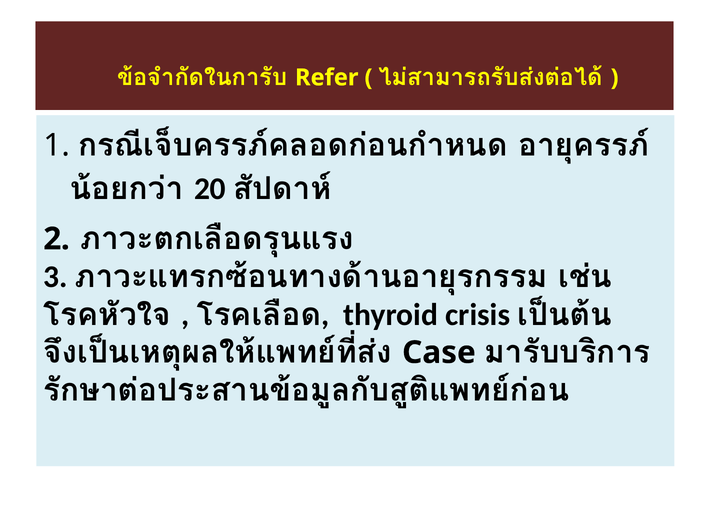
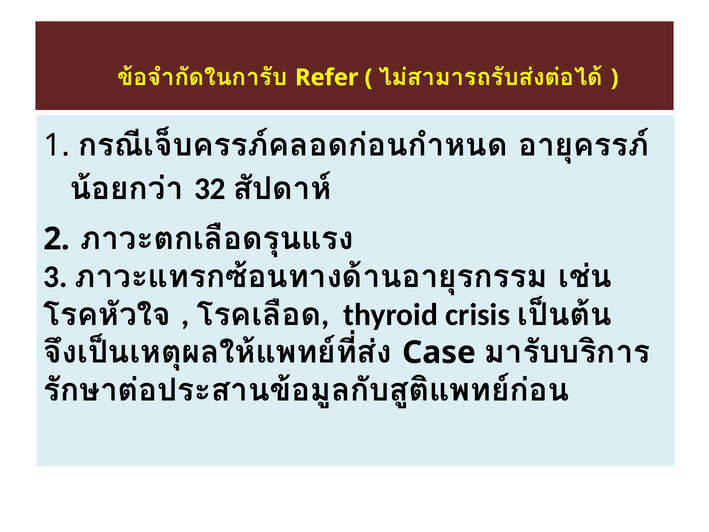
20: 20 -> 32
